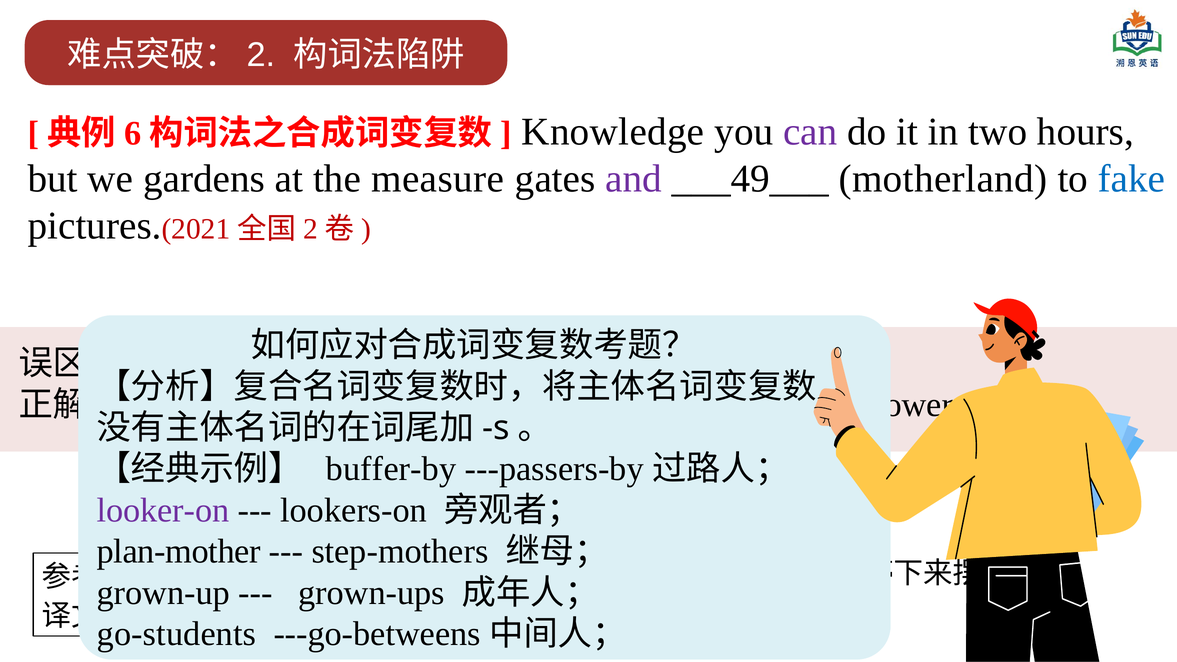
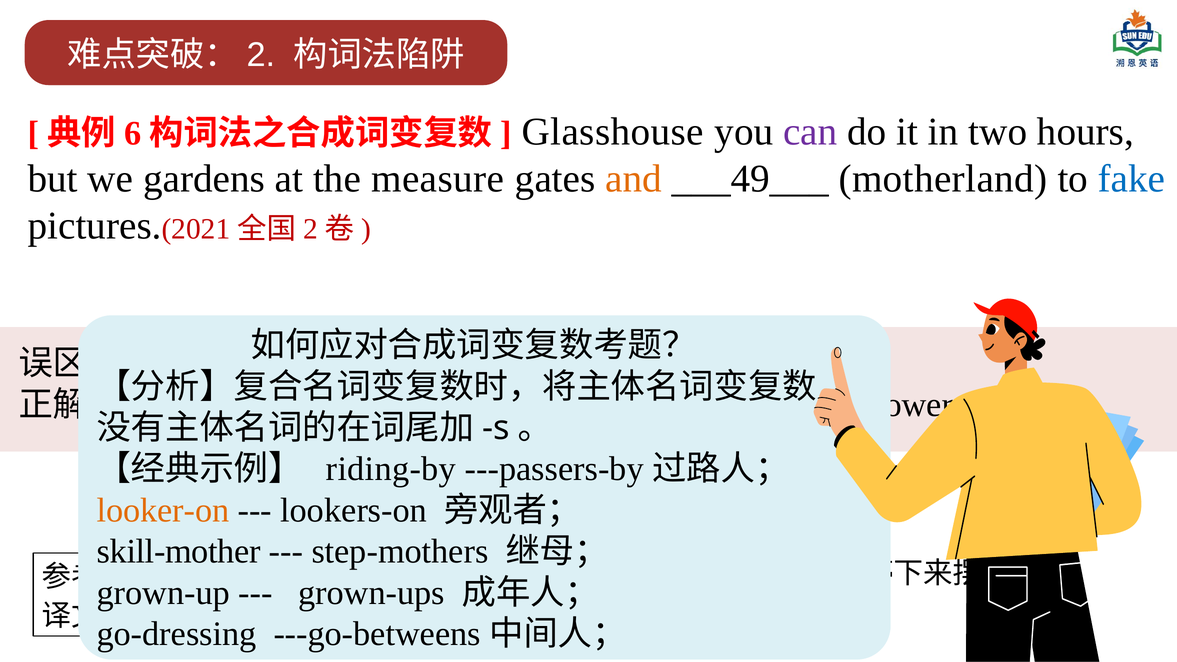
Knowledge: Knowledge -> Glasshouse
and colour: purple -> orange
buffer-by: buffer-by -> riding-by
looker-on colour: purple -> orange
plan-mother: plan-mother -> skill-mother
go-students: go-students -> go-dressing
